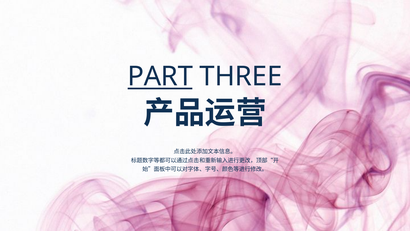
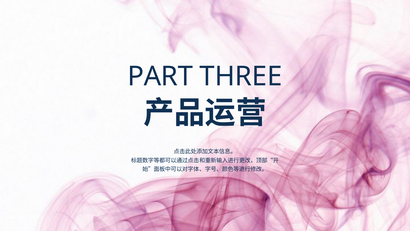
PART underline: present -> none
